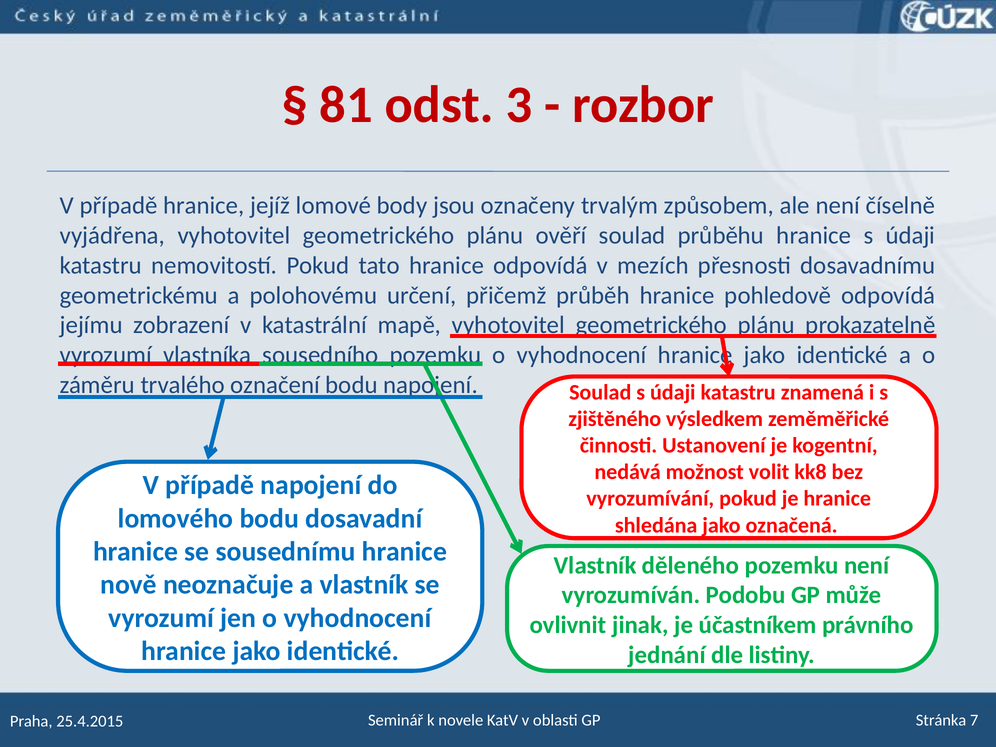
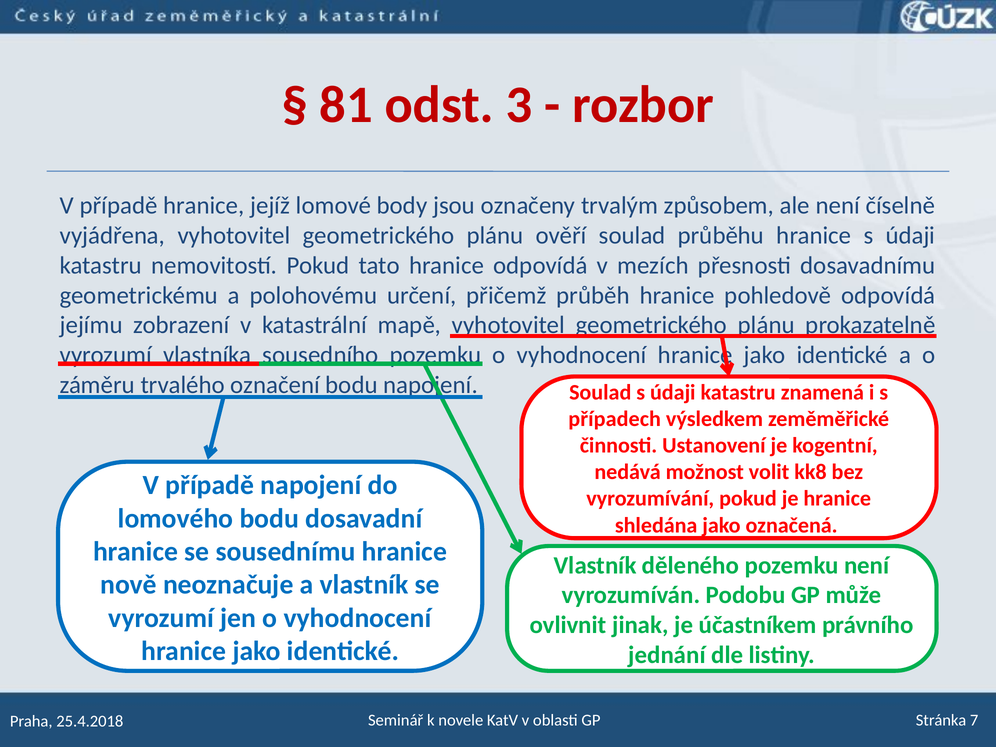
zjištěného: zjištěného -> případech
25.4.2015: 25.4.2015 -> 25.4.2018
